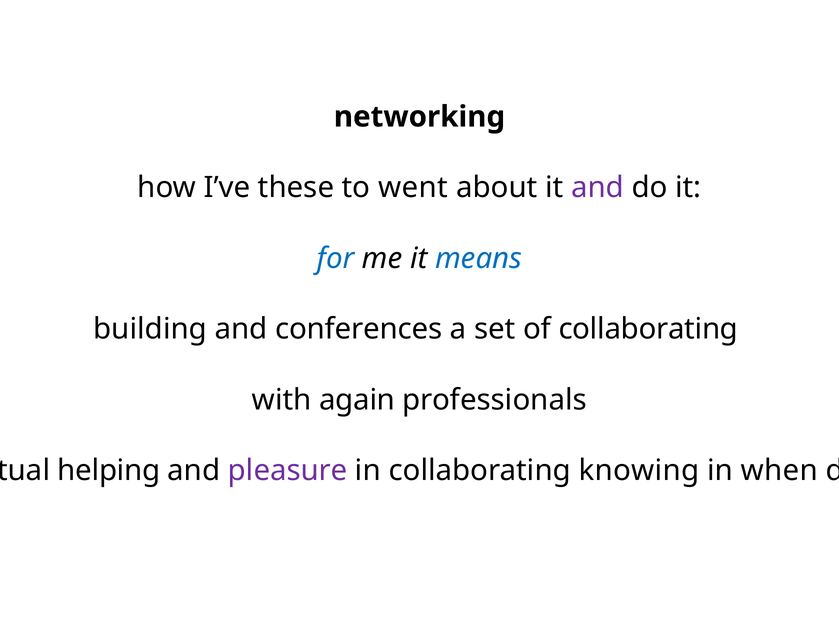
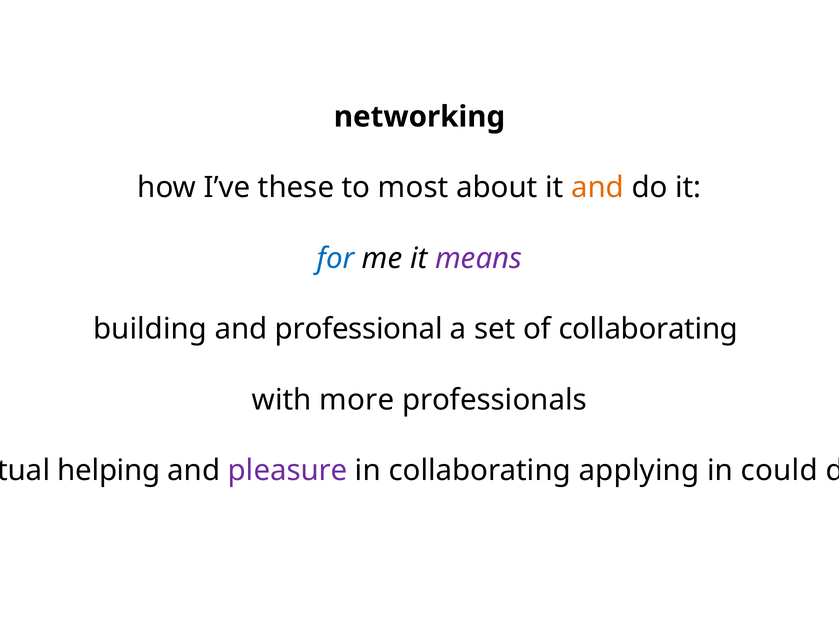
went: went -> most
and at (598, 188) colour: purple -> orange
means colour: blue -> purple
conferences: conferences -> professional
again: again -> more
knowing: knowing -> applying
when: when -> could
